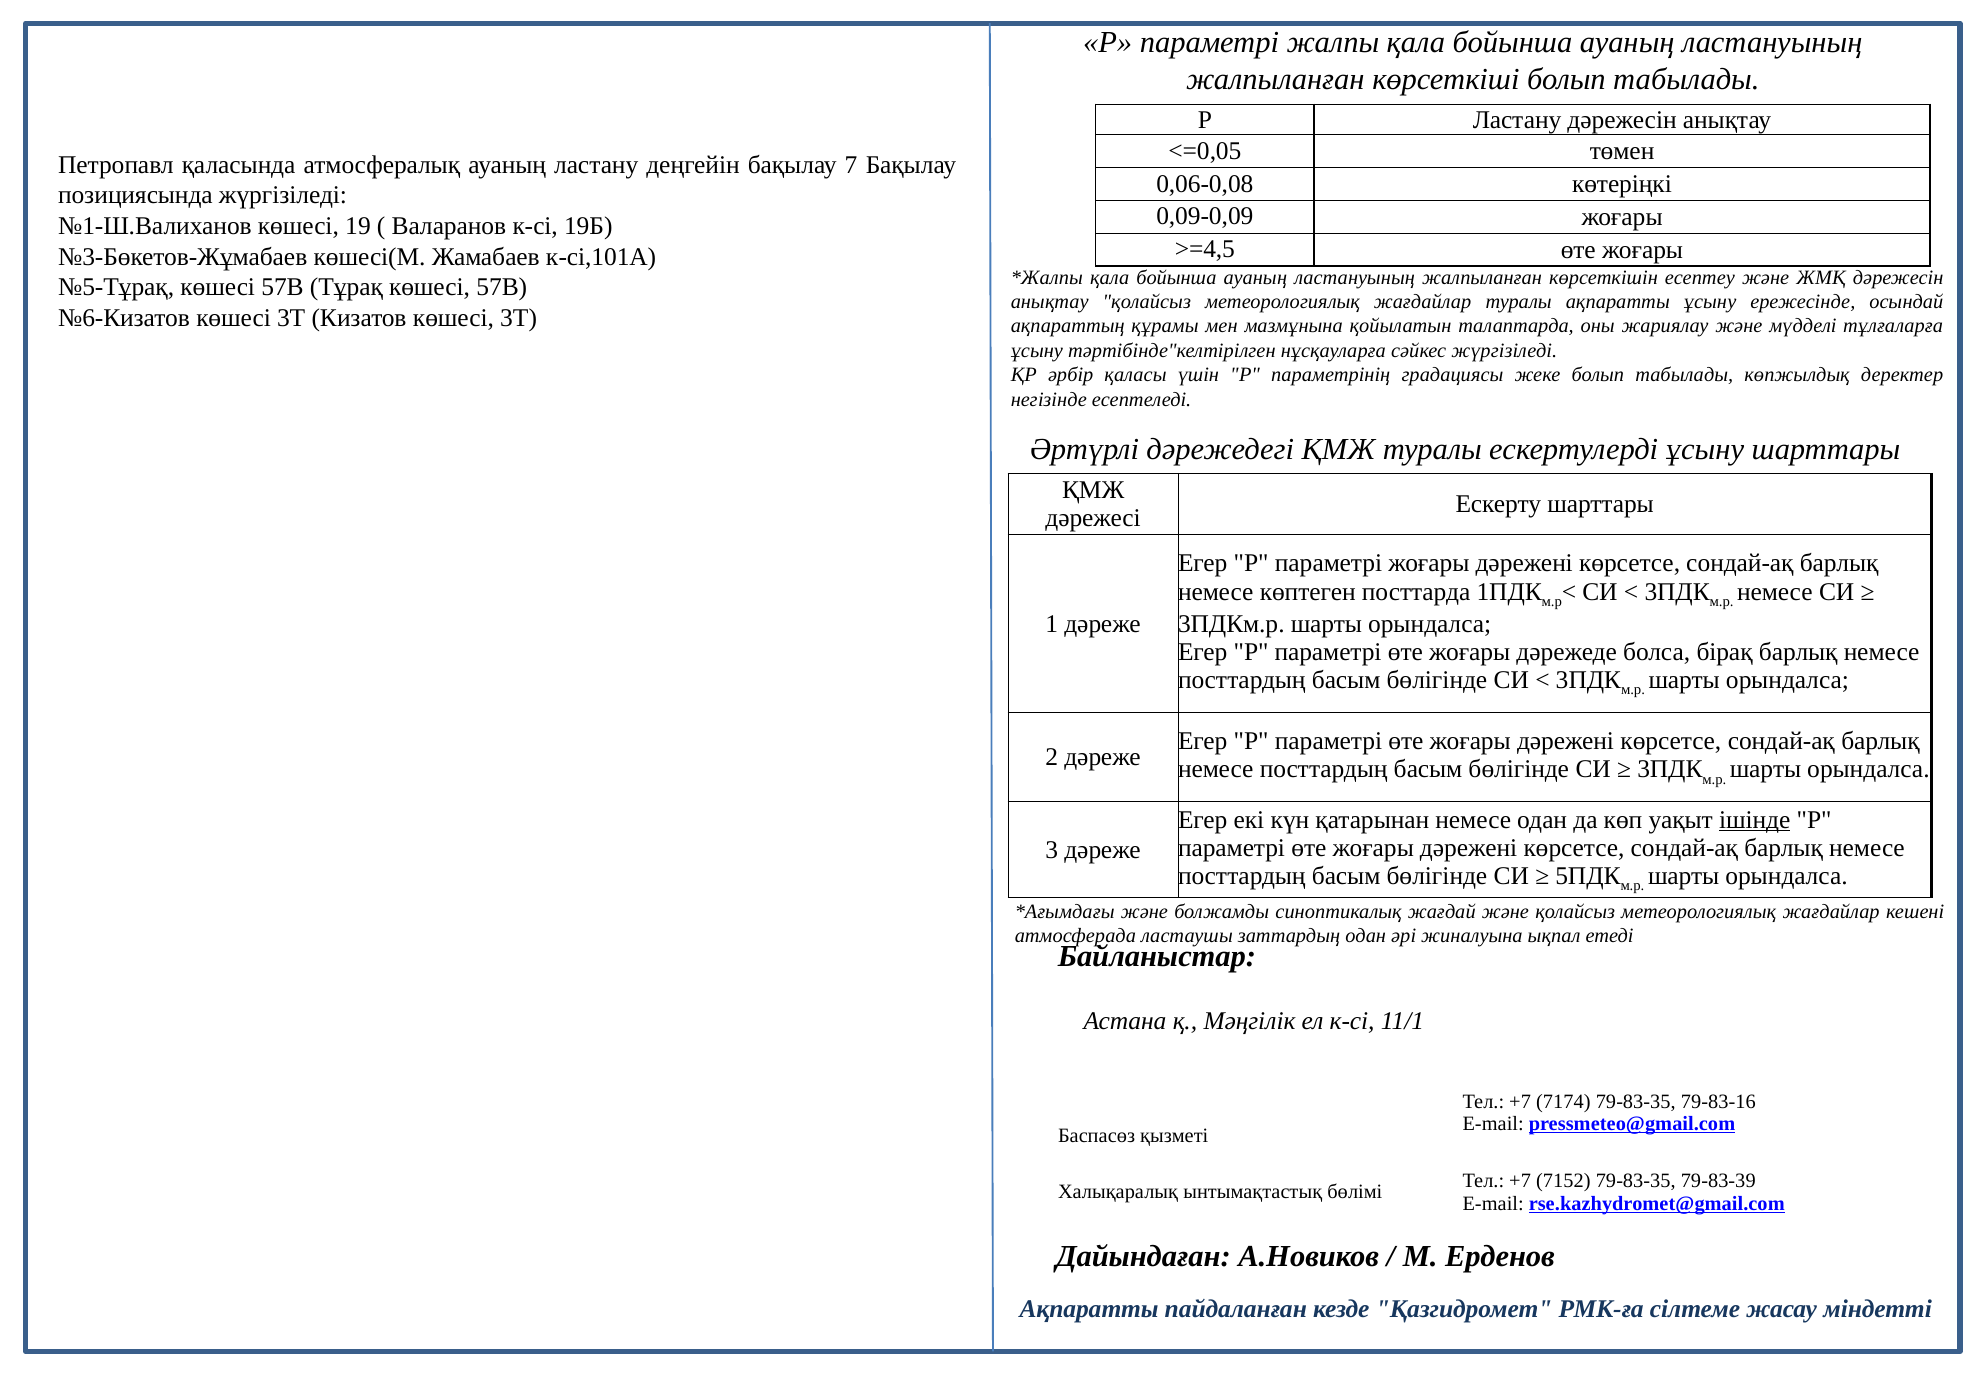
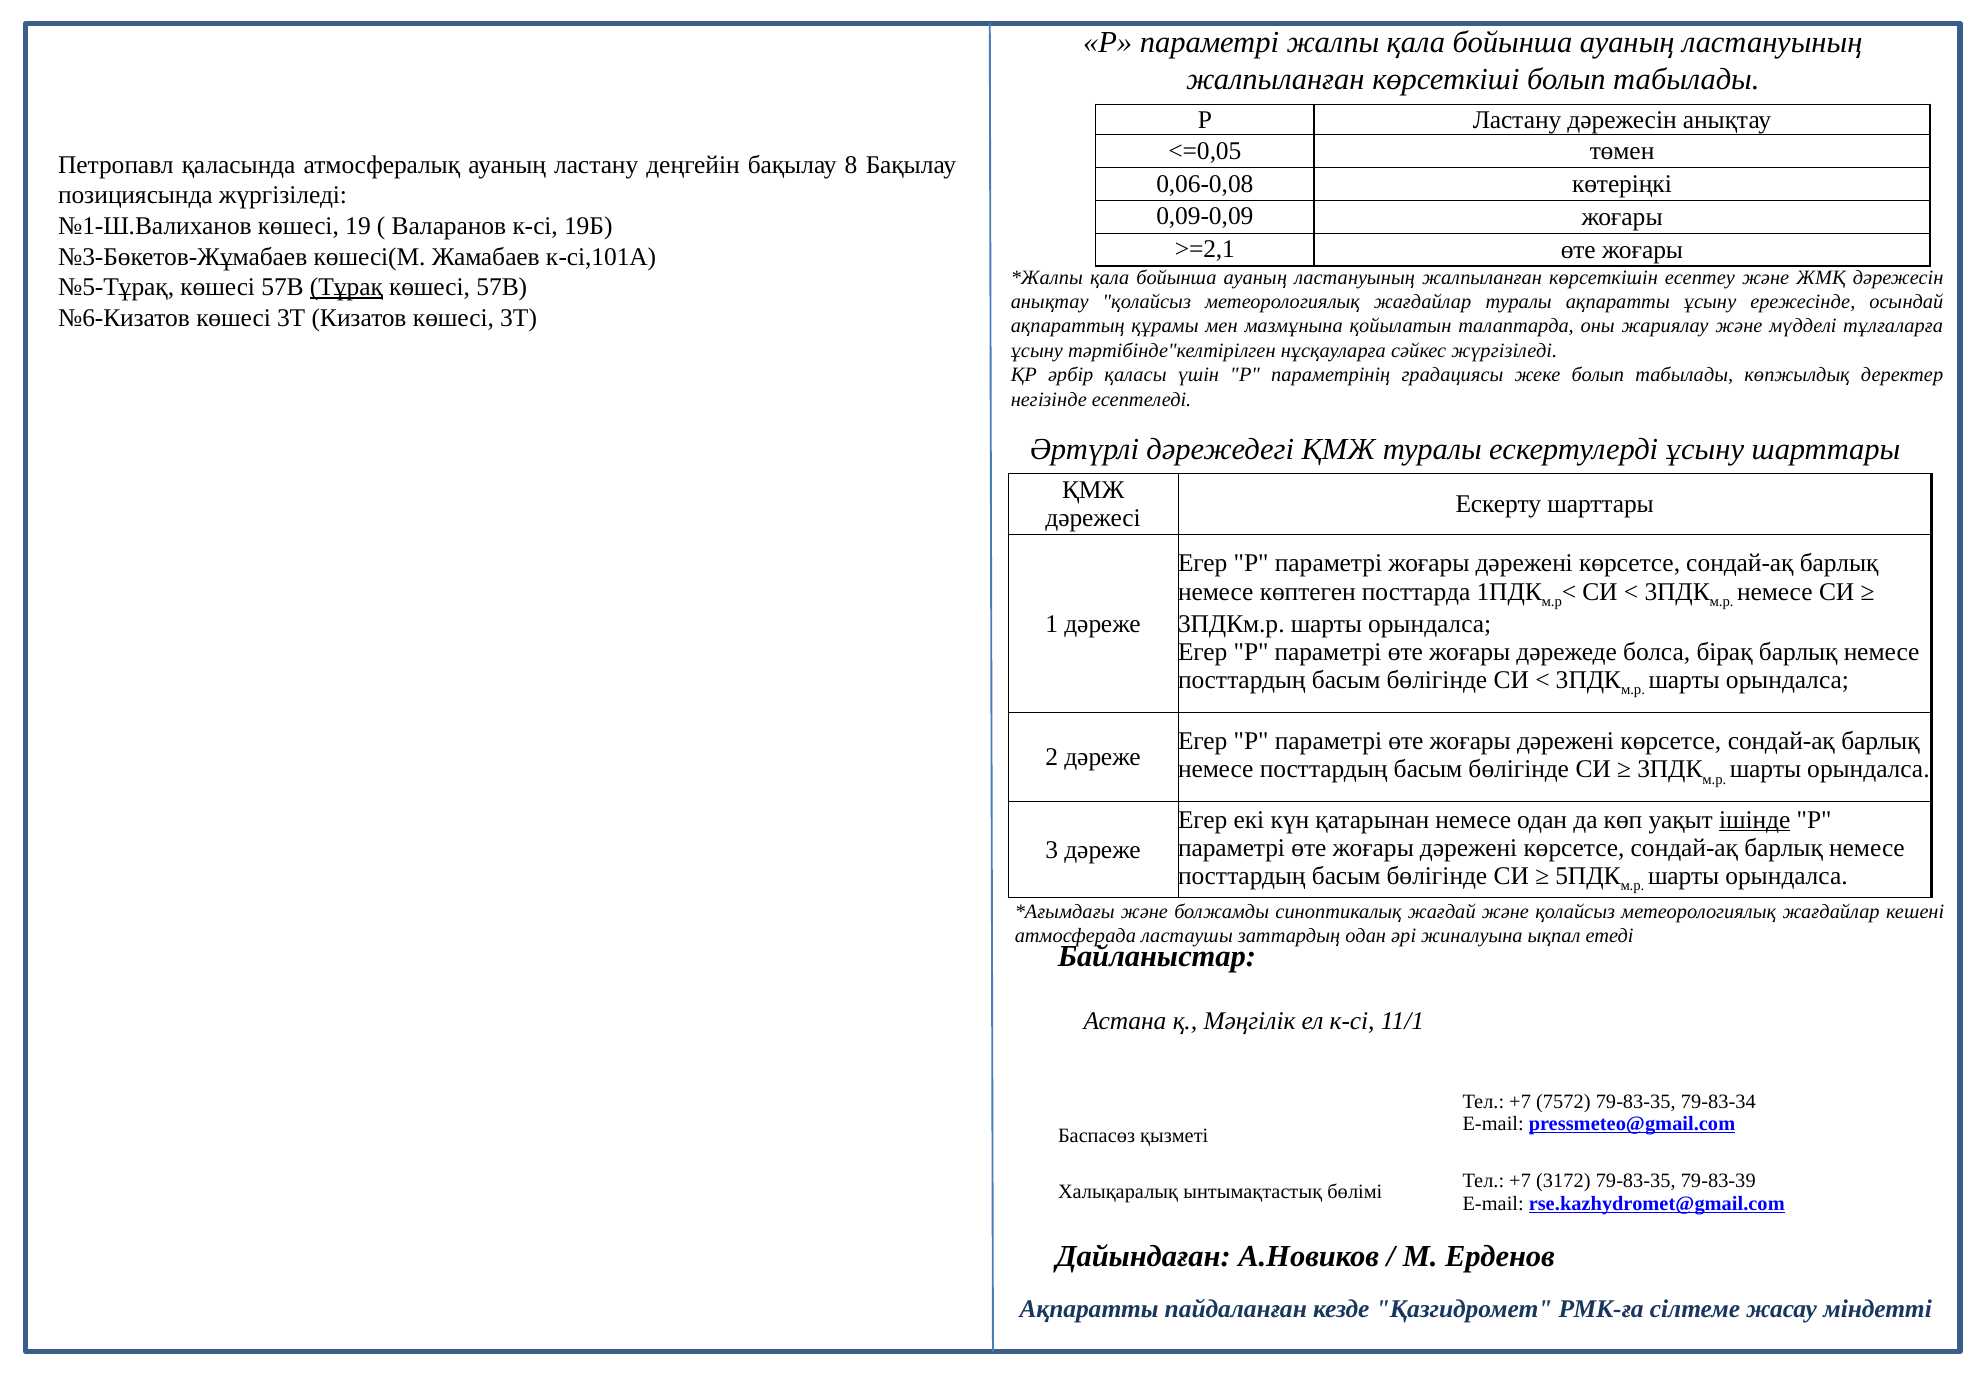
7: 7 -> 8
>=4,5: >=4,5 -> >=2,1
Тұрақ underline: none -> present
7174: 7174 -> 7572
79-83-16: 79-83-16 -> 79-83-34
7152: 7152 -> 3172
